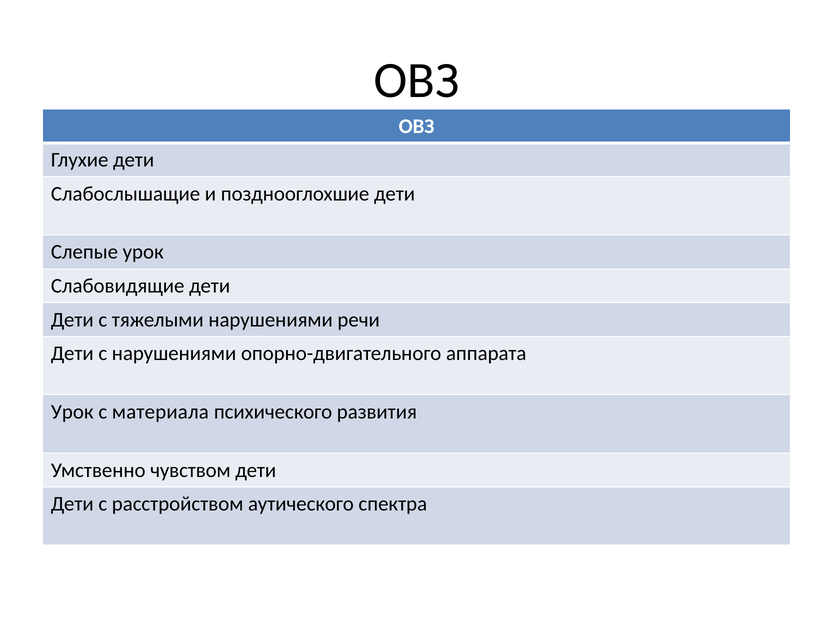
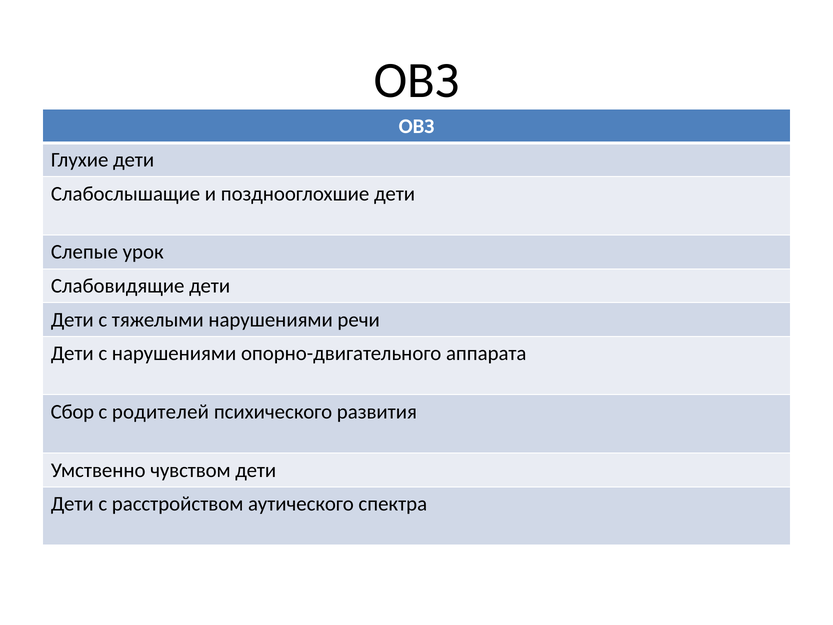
Урок at (72, 412): Урок -> Сбор
материала: материала -> родителей
